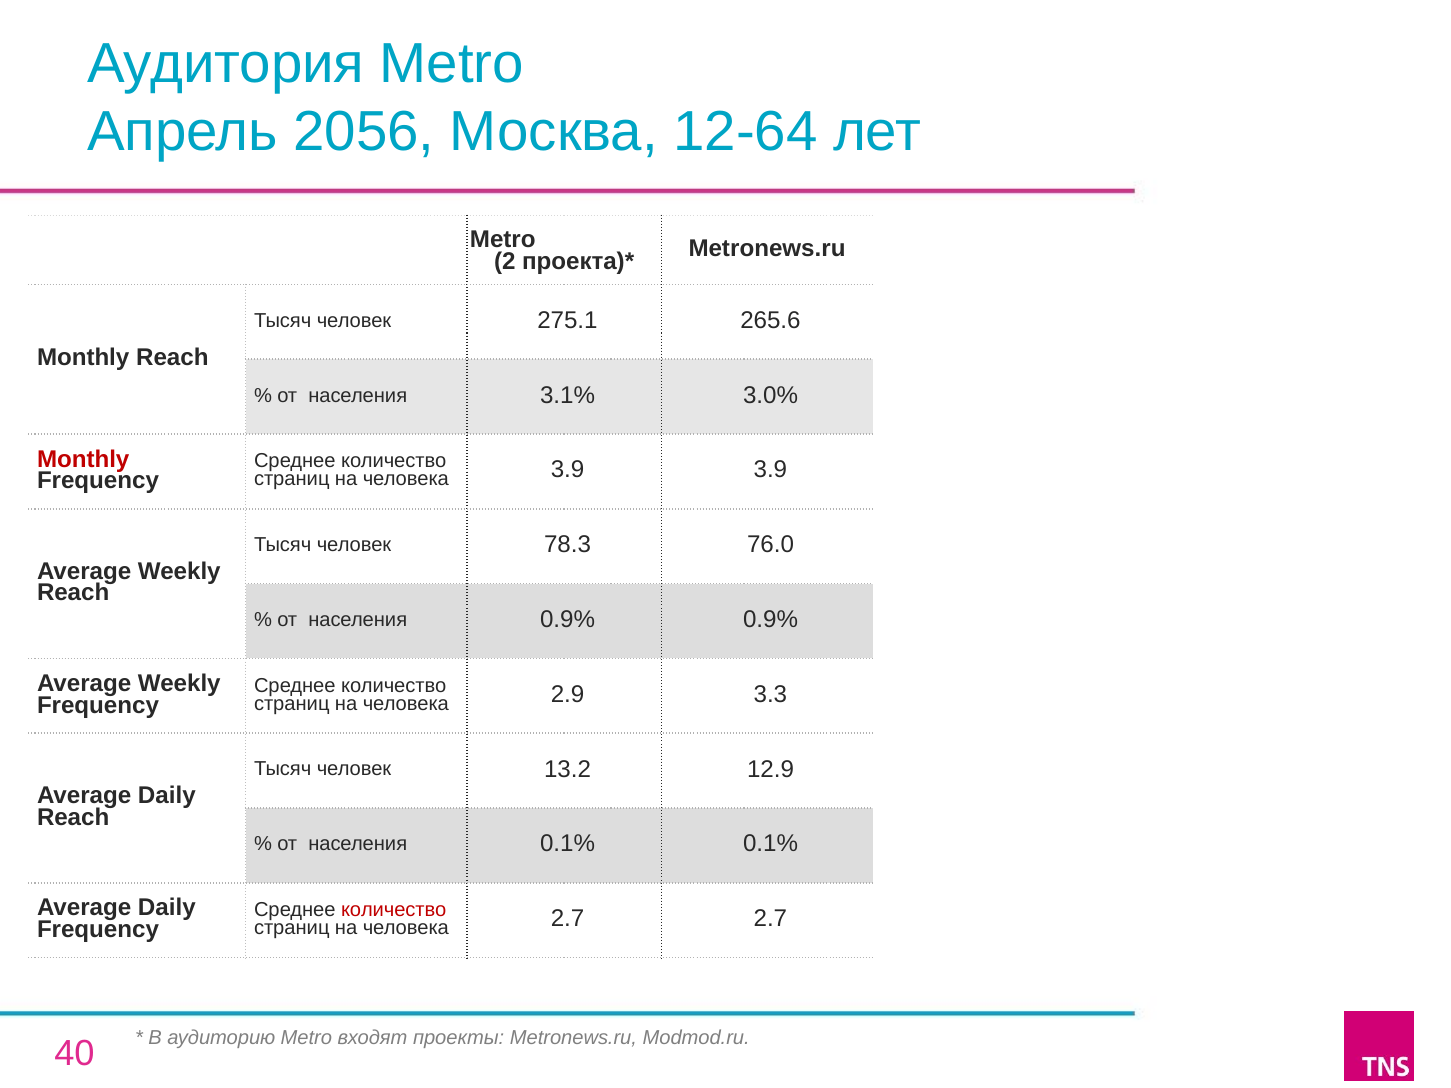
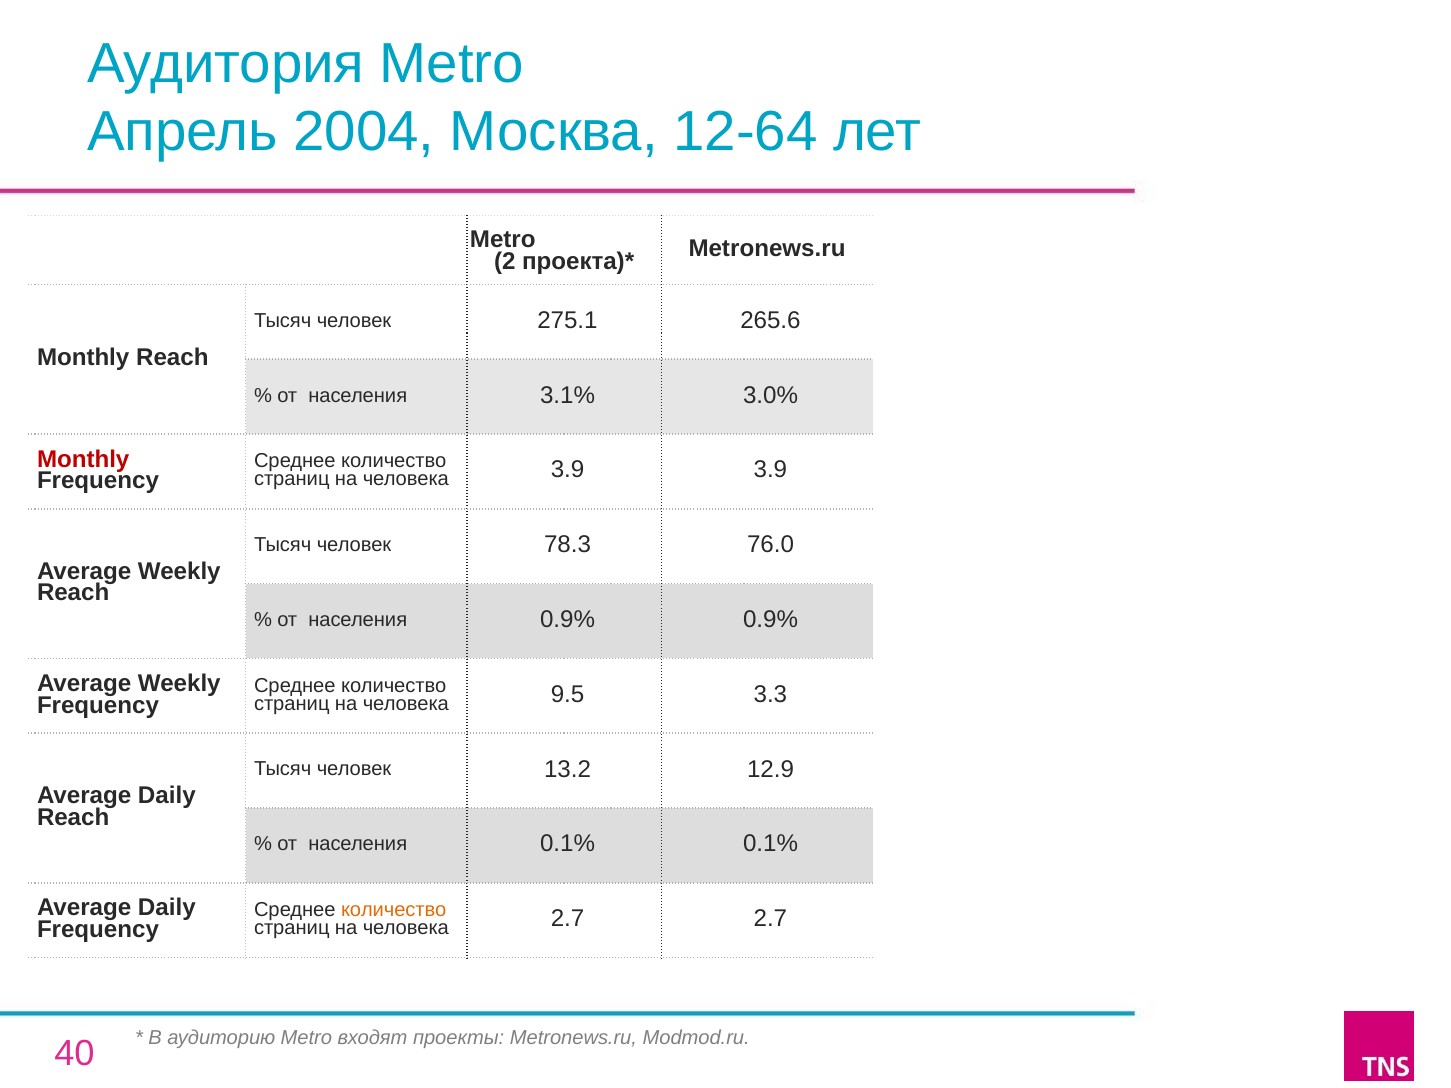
2056: 2056 -> 2004
2.9: 2.9 -> 9.5
количество at (394, 910) colour: red -> orange
